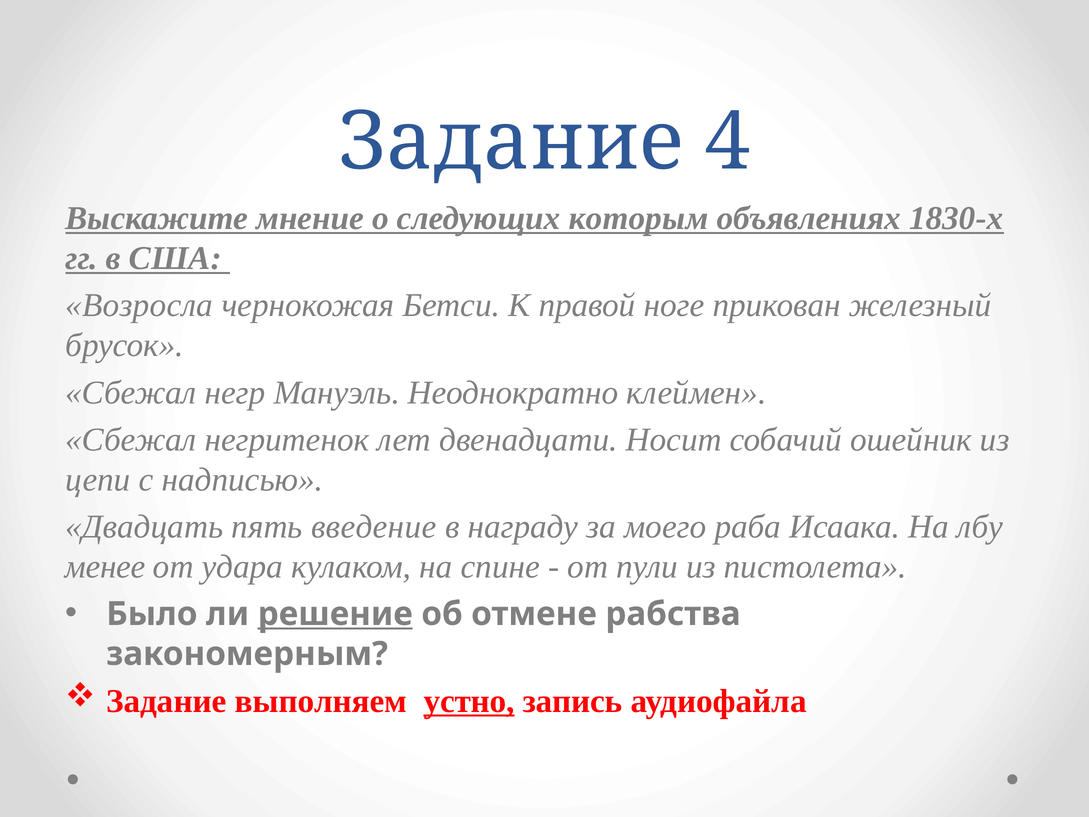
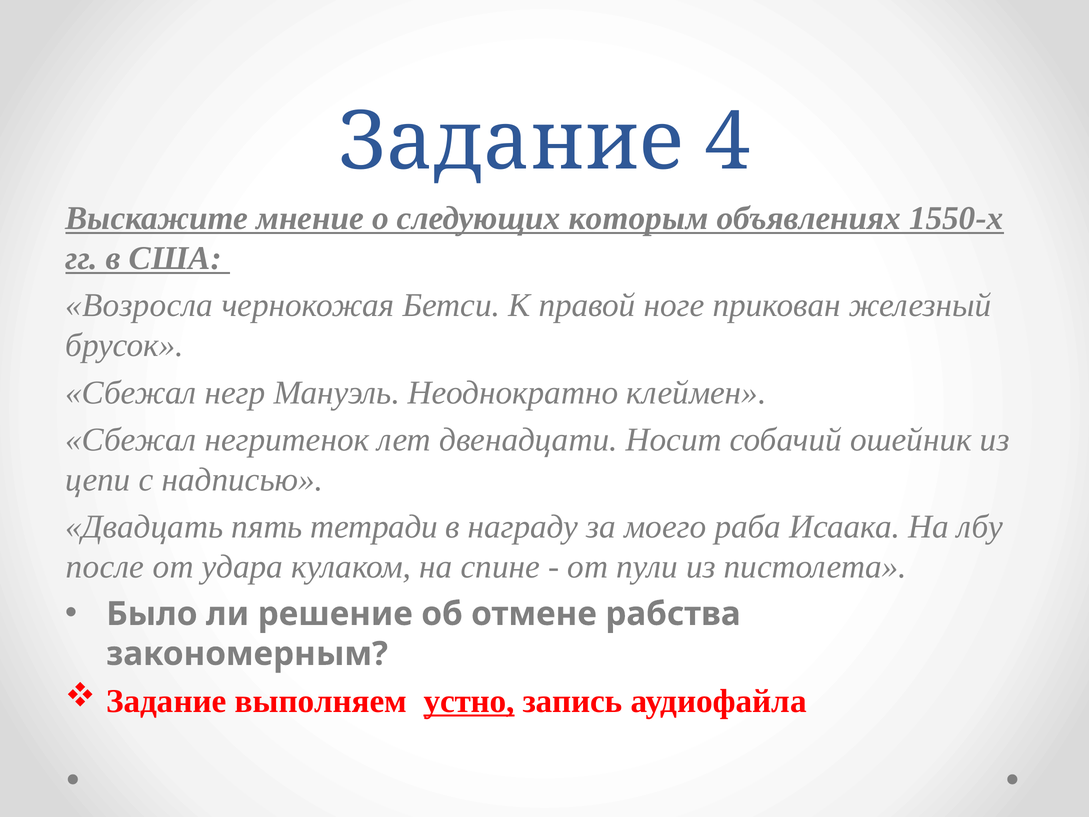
1830-х: 1830-х -> 1550-х
введение: введение -> тетради
менее: менее -> после
решение underline: present -> none
